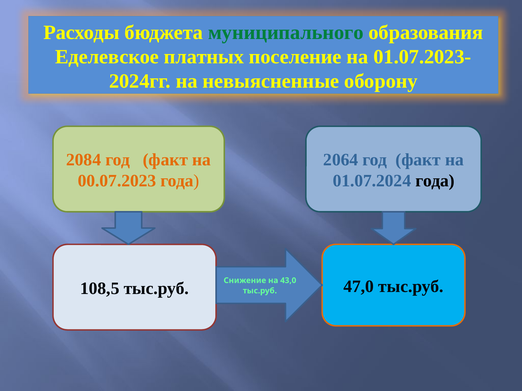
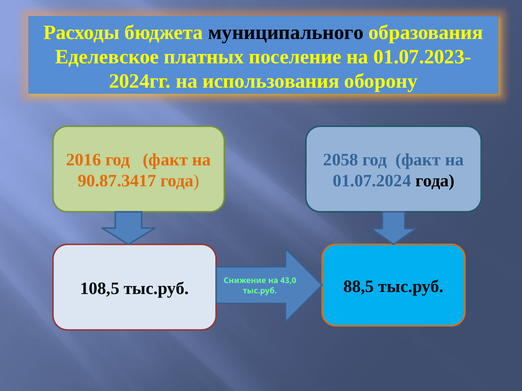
муниципального colour: green -> black
невыясненные: невыясненные -> использования
2084: 2084 -> 2016
2064: 2064 -> 2058
00.07.2023: 00.07.2023 -> 90.87.3417
47,0: 47,0 -> 88,5
